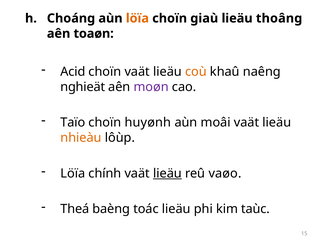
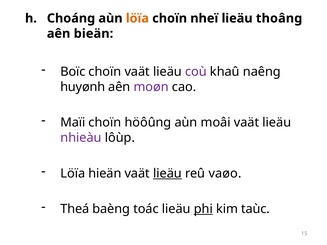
giaù: giaù -> nheï
toaøn: toaøn -> bieän
Acid: Acid -> Boïc
coù colour: orange -> purple
nghieät: nghieät -> huyønh
Taïo: Taïo -> Maïi
huyønh: huyønh -> höôûng
nhieàu colour: orange -> purple
chính: chính -> hieän
phi underline: none -> present
